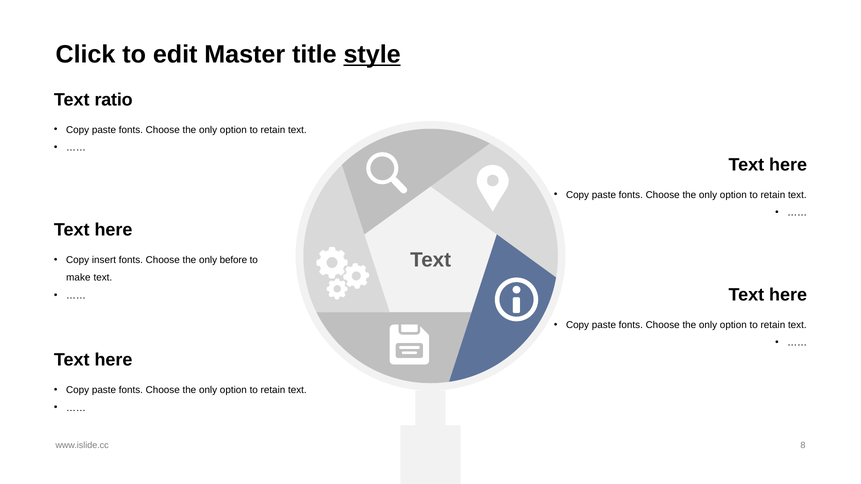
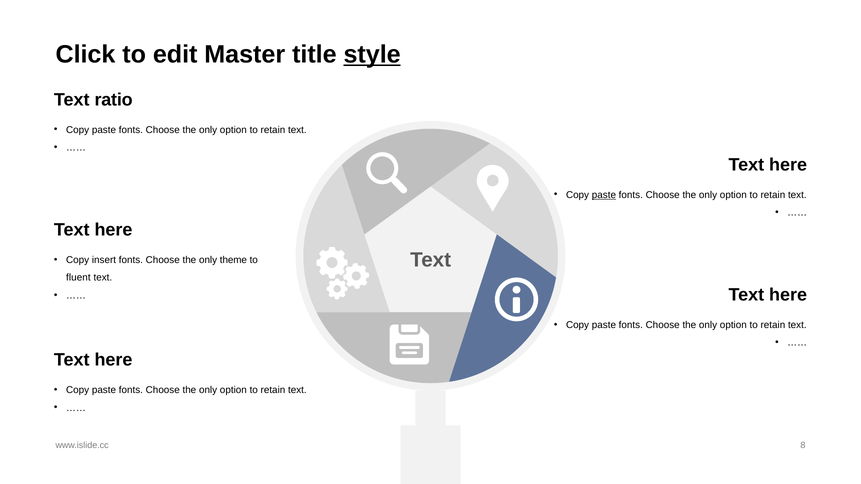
paste at (604, 195) underline: none -> present
before: before -> theme
make: make -> fluent
